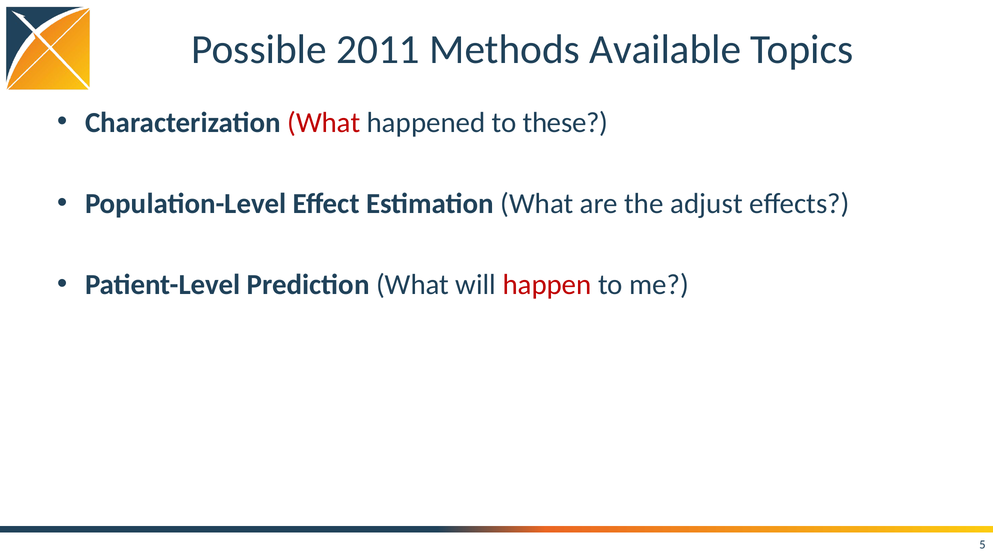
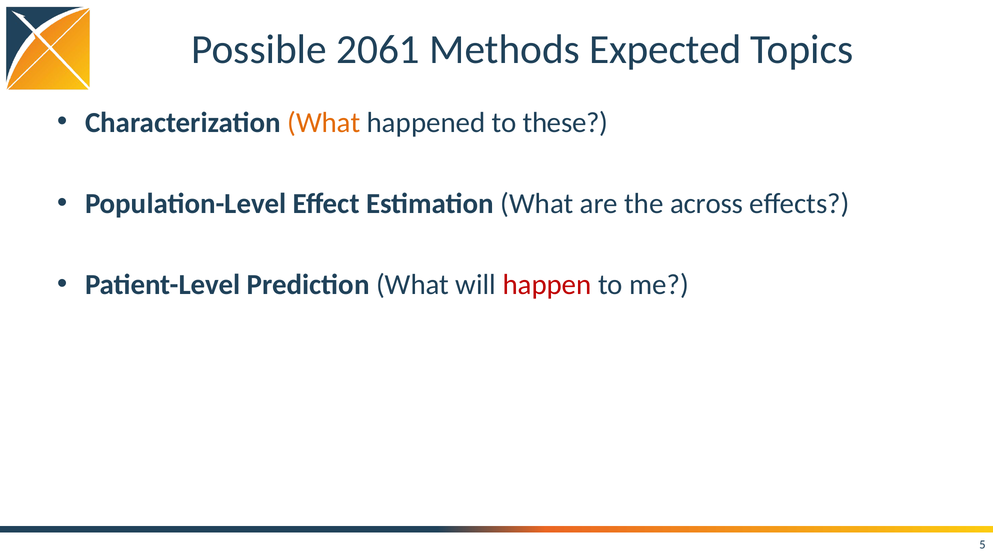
2011: 2011 -> 2061
Available: Available -> Expected
What at (324, 122) colour: red -> orange
adjust: adjust -> across
